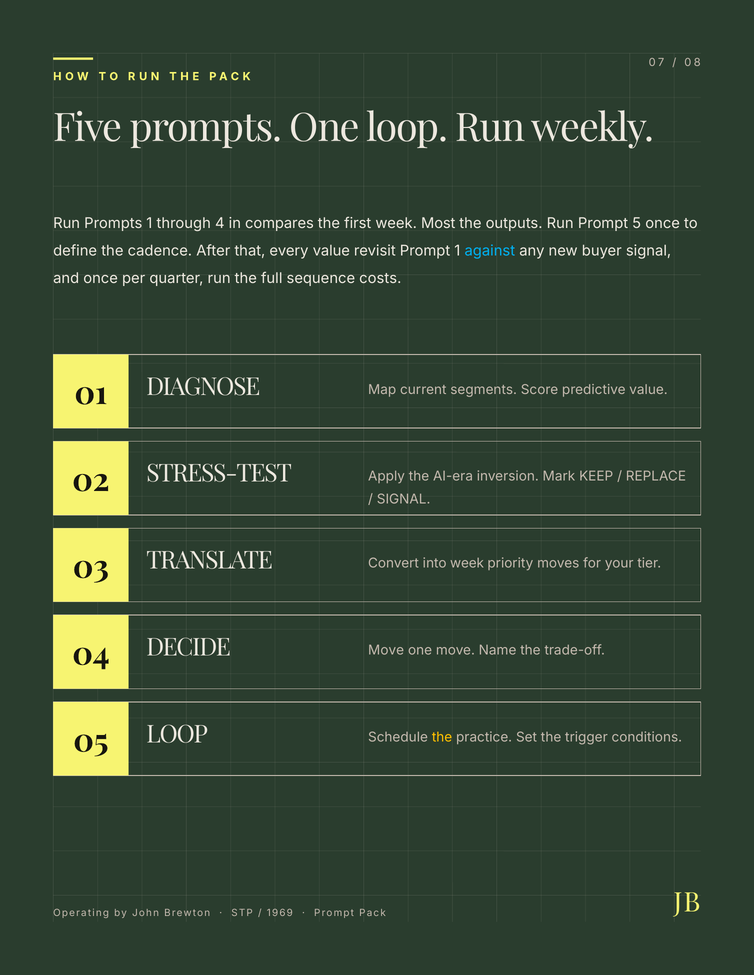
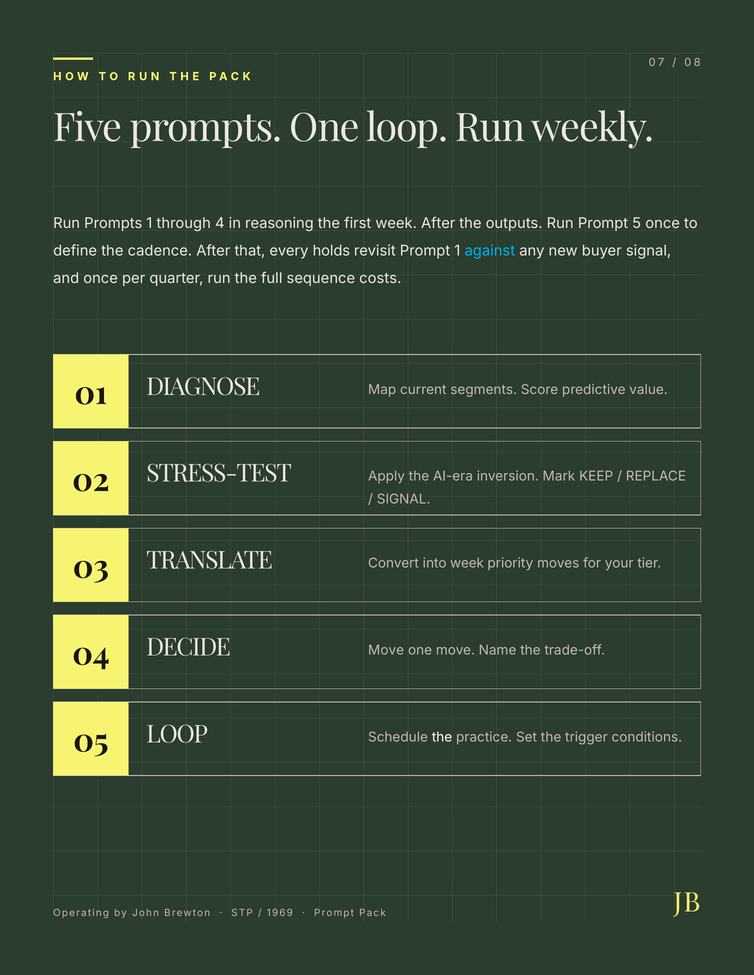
compares: compares -> reasoning
week Most: Most -> After
every value: value -> holds
the at (442, 738) colour: yellow -> white
